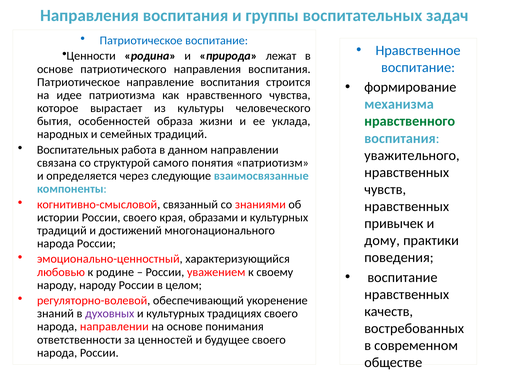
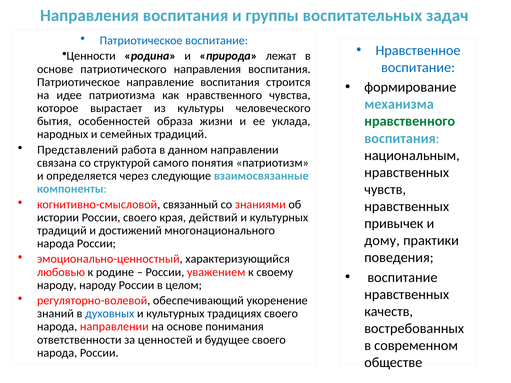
Воспитательных at (78, 150): Воспитательных -> Представлений
уважительного: уважительного -> национальным
образами: образами -> действий
духовных colour: purple -> blue
